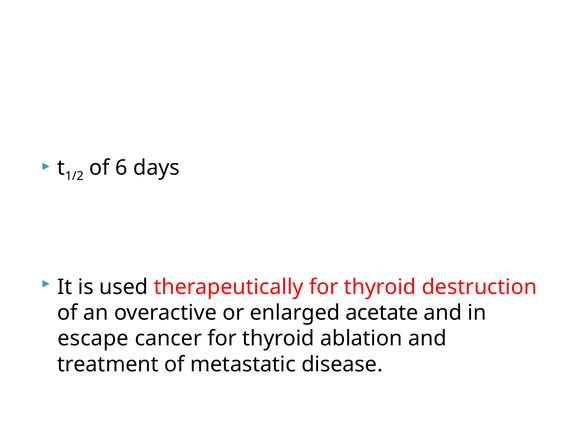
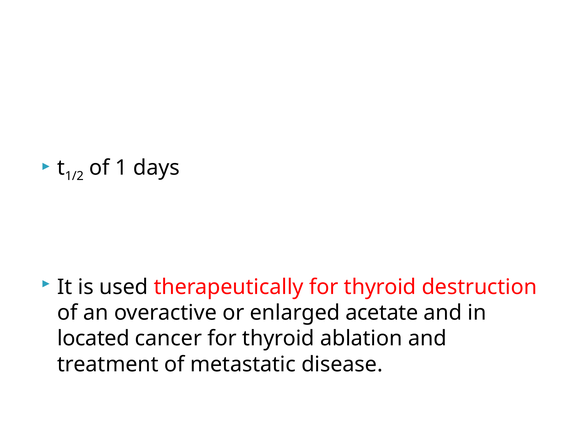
6: 6 -> 1
escape: escape -> located
